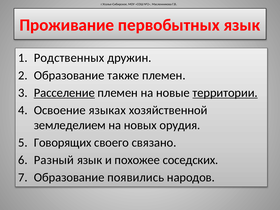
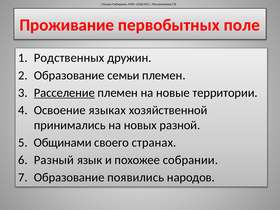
первобытных язык: язык -> поле
также: также -> семьи
территории underline: present -> none
земледелием: земледелием -> принимались
орудия: орудия -> разной
Говорящих: Говорящих -> Общинами
связано: связано -> странах
соседских: соседских -> собрании
